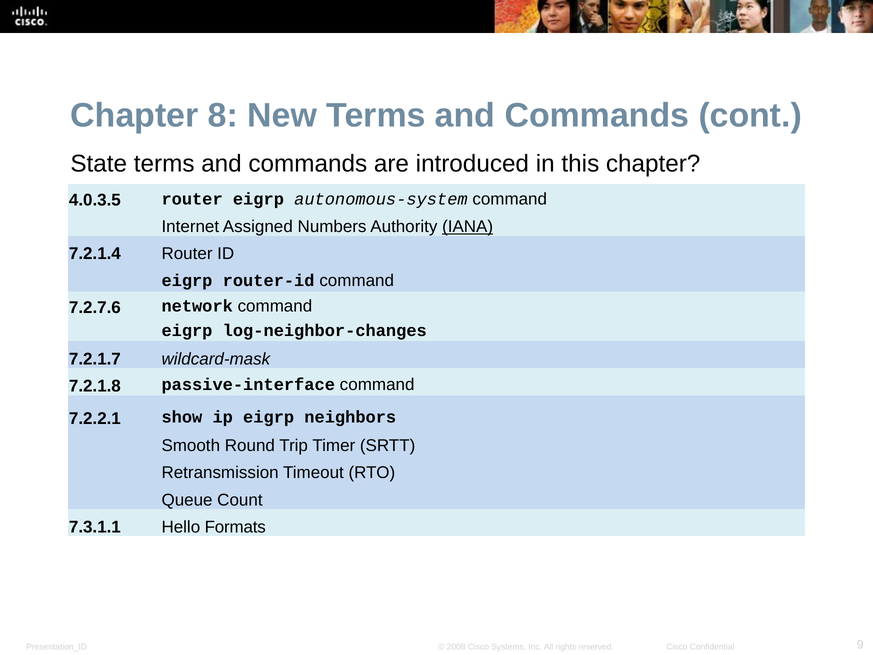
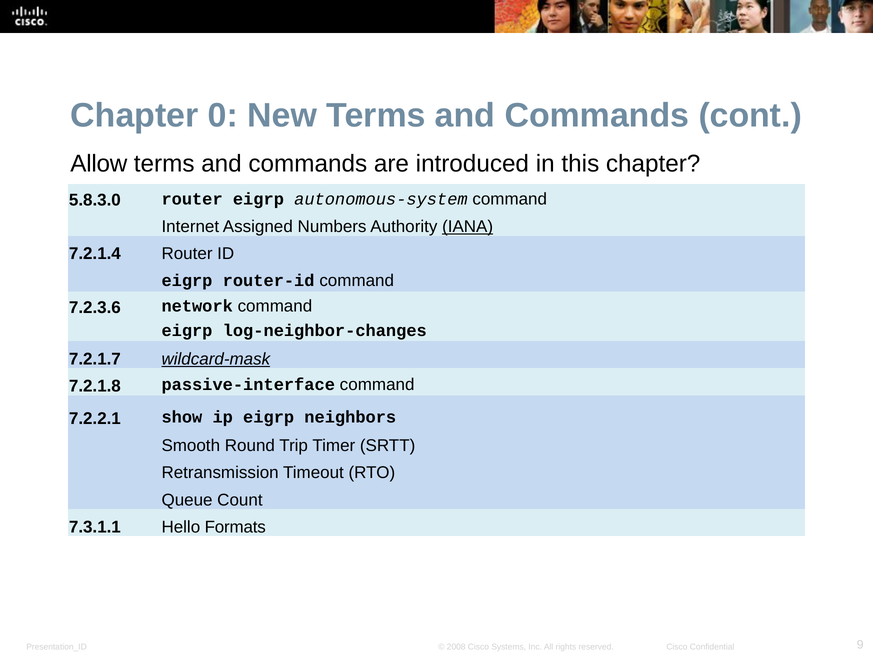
8: 8 -> 0
State: State -> Allow
4.0.3.5: 4.0.3.5 -> 5.8.3.0
7.2.7.6: 7.2.7.6 -> 7.2.3.6
wildcard-mask underline: none -> present
